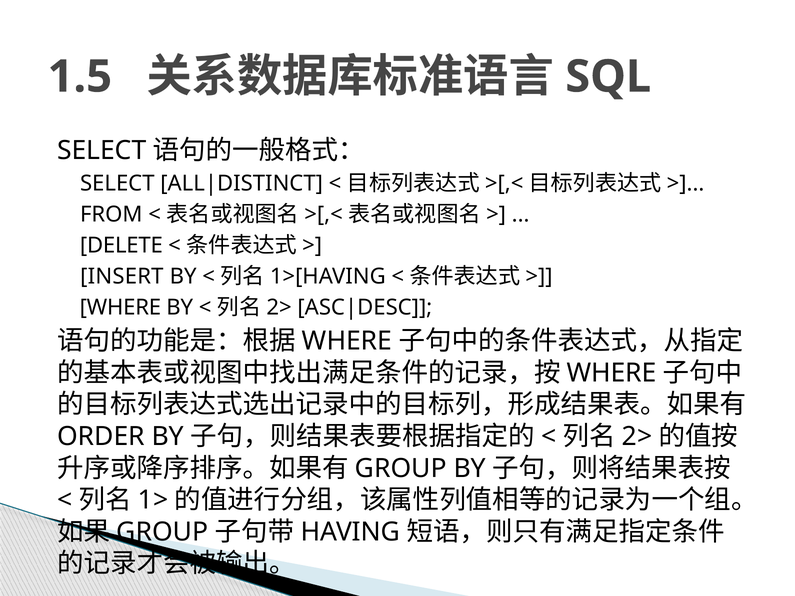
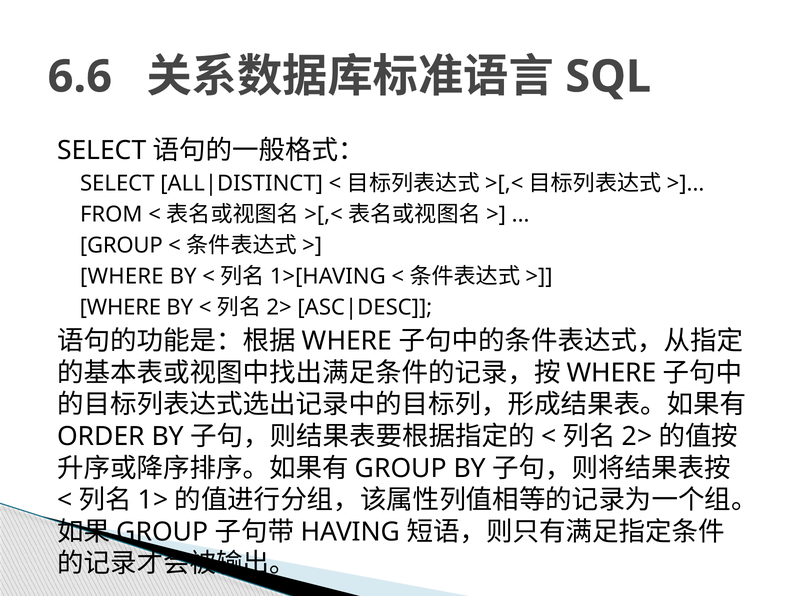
1.5: 1.5 -> 6.6
DELETE at (121, 246): DELETE -> GROUP
INSERT at (122, 276): INSERT -> WHERE
